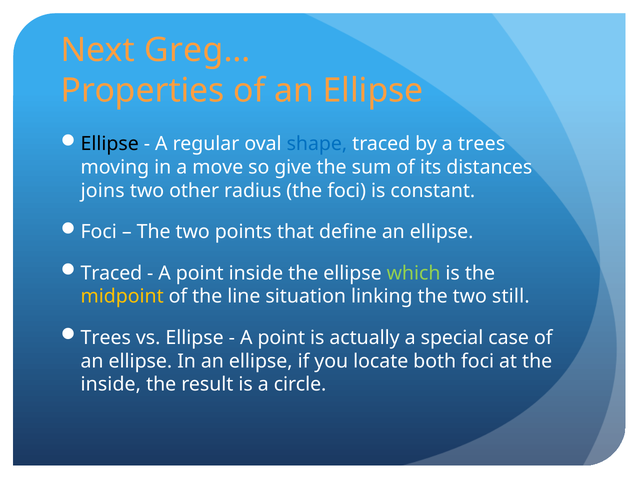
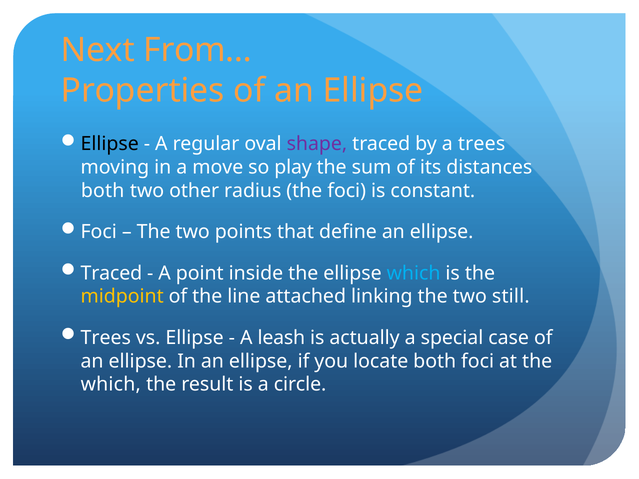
Greg…: Greg… -> From…
shape colour: blue -> purple
give: give -> play
joins at (103, 191): joins -> both
which at (414, 273) colour: light green -> light blue
situation: situation -> attached
point at (281, 338): point -> leash
inside at (111, 385): inside -> which
